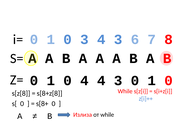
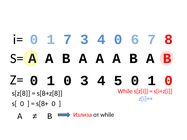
0 at (68, 39): 0 -> 7
3 4 3: 3 -> 0
0 4: 4 -> 3
3 at (118, 81): 3 -> 5
